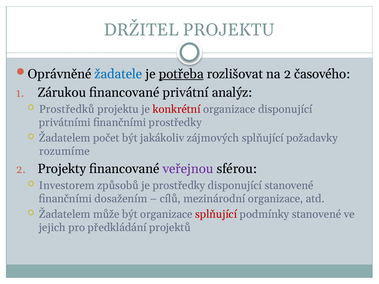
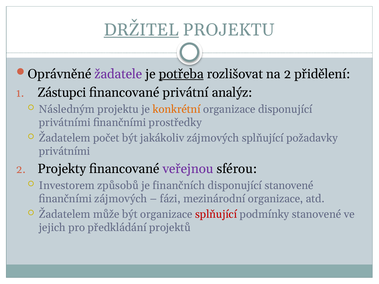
DRŽITEL underline: none -> present
žadatele colour: blue -> purple
časového: časového -> přidělení
Zárukou: Zárukou -> Zástupci
Prostředků: Prostředků -> Následným
konkrétní colour: red -> orange
rozumíme at (64, 151): rozumíme -> privátními
je prostředky: prostředky -> finančních
finančními dosažením: dosažením -> zájmových
cílů: cílů -> fázi
